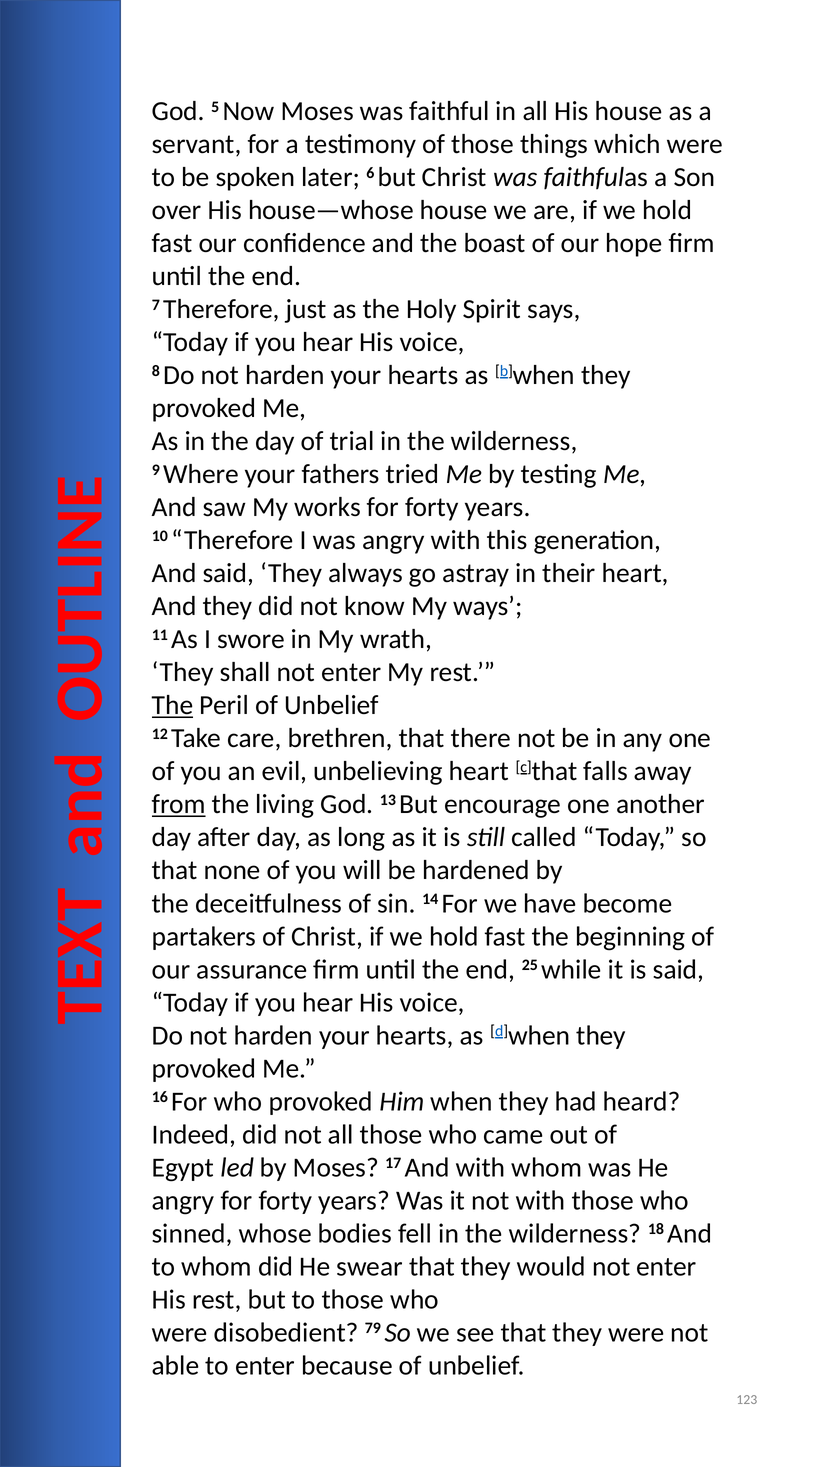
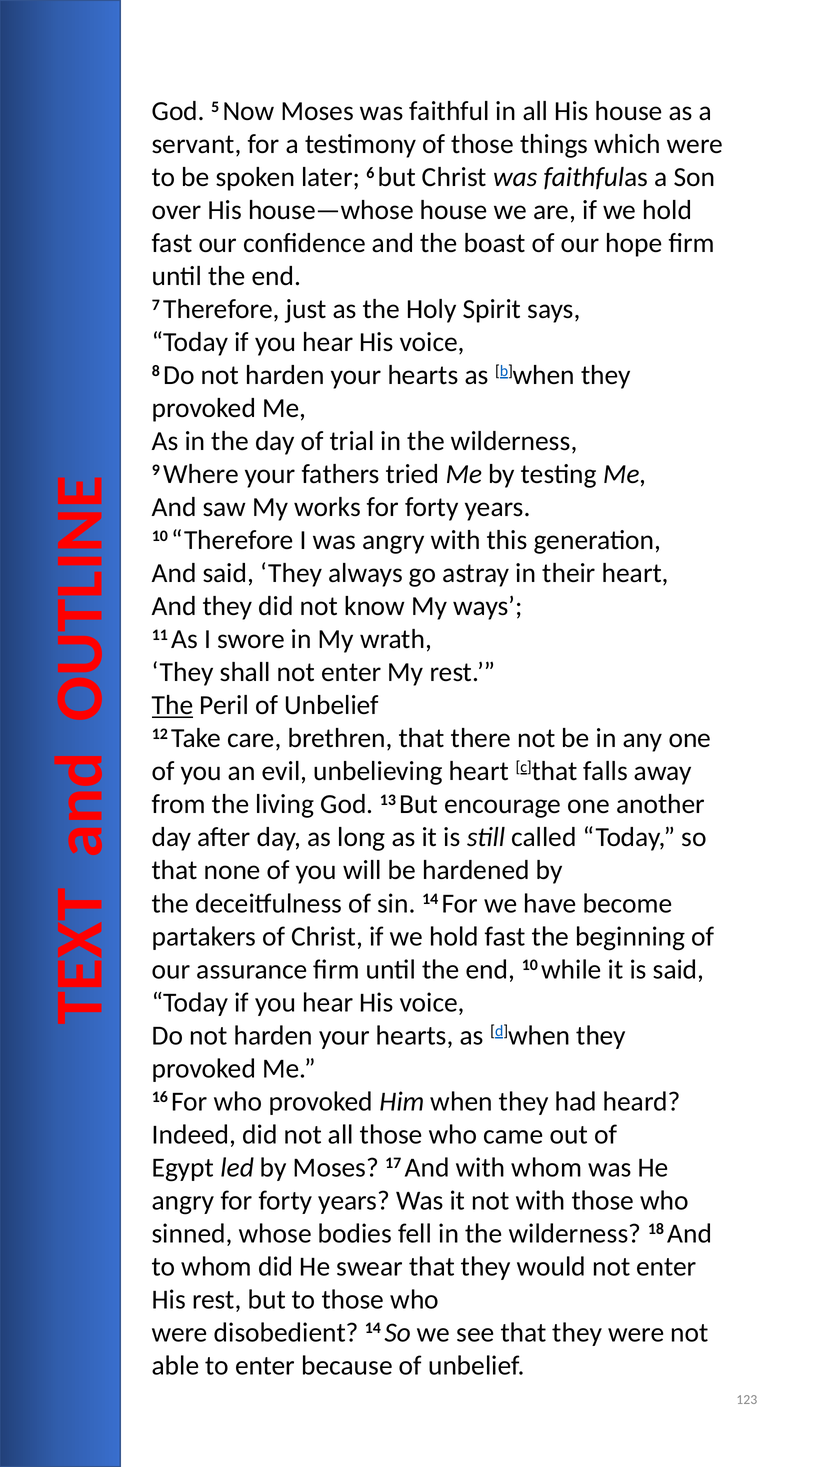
from underline: present -> none
end 25: 25 -> 10
disobedient 79: 79 -> 14
